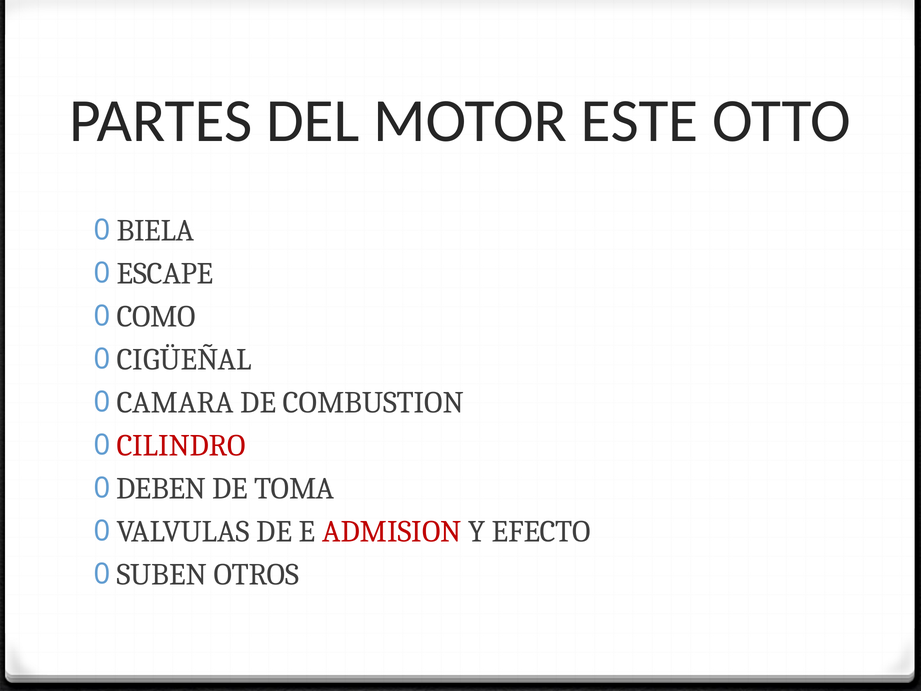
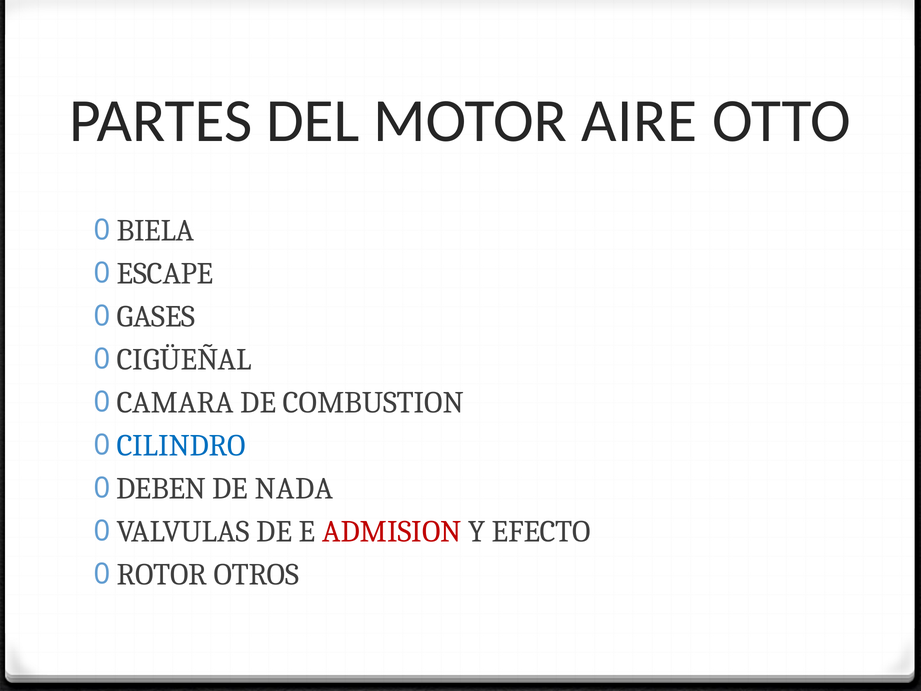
ESTE: ESTE -> AIRE
COMO: COMO -> GASES
CILINDRO colour: red -> blue
TOMA: TOMA -> NADA
SUBEN: SUBEN -> ROTOR
